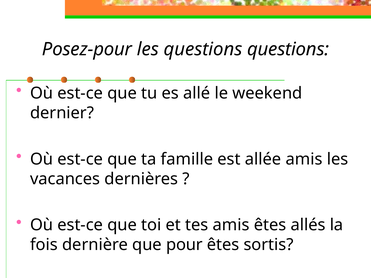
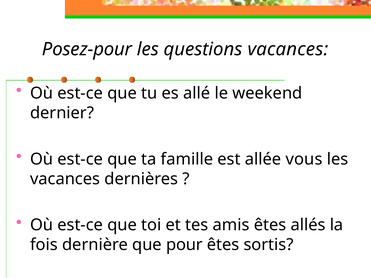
questions questions: questions -> vacances
allée amis: amis -> vous
